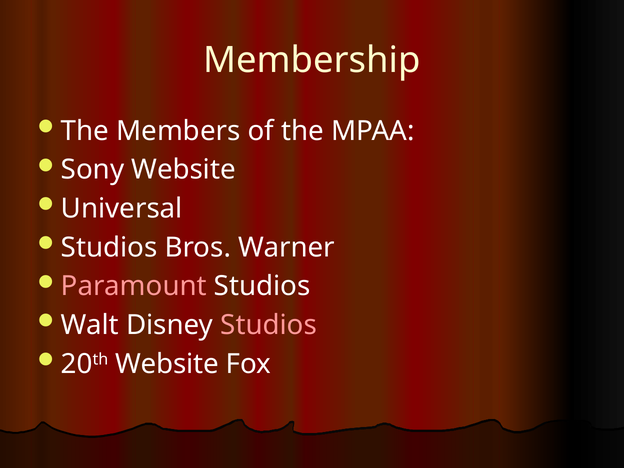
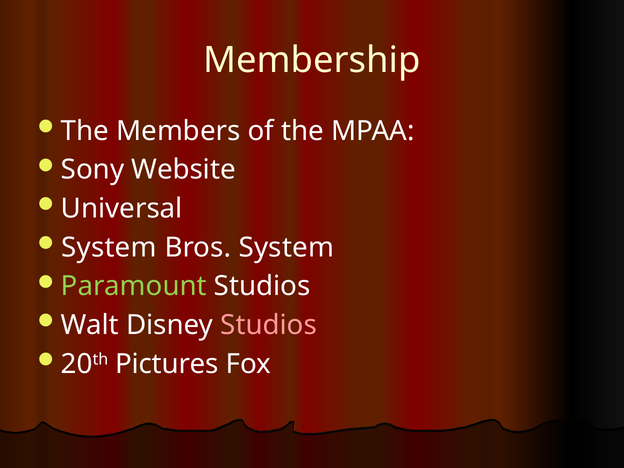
Studios at (109, 247): Studios -> System
Bros Warner: Warner -> System
Paramount colour: pink -> light green
20th Website: Website -> Pictures
